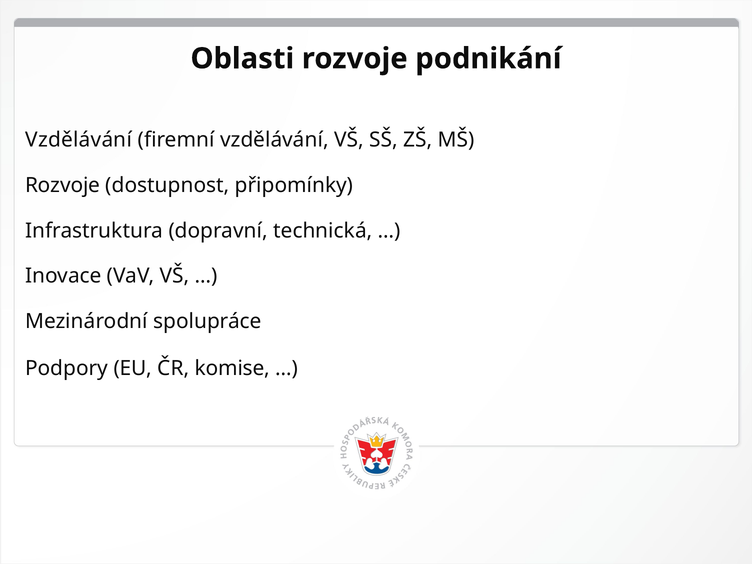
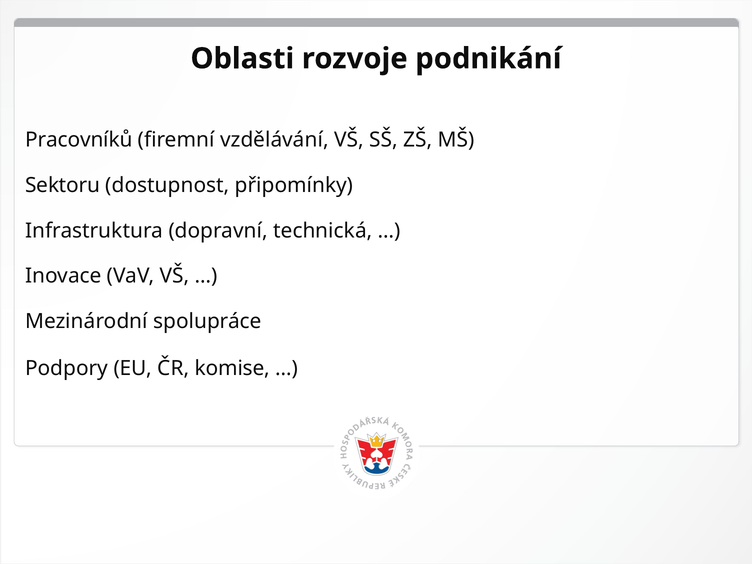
Vzdělávání at (79, 140): Vzdělávání -> Pracovníků
Rozvoje at (63, 185): Rozvoje -> Sektoru
